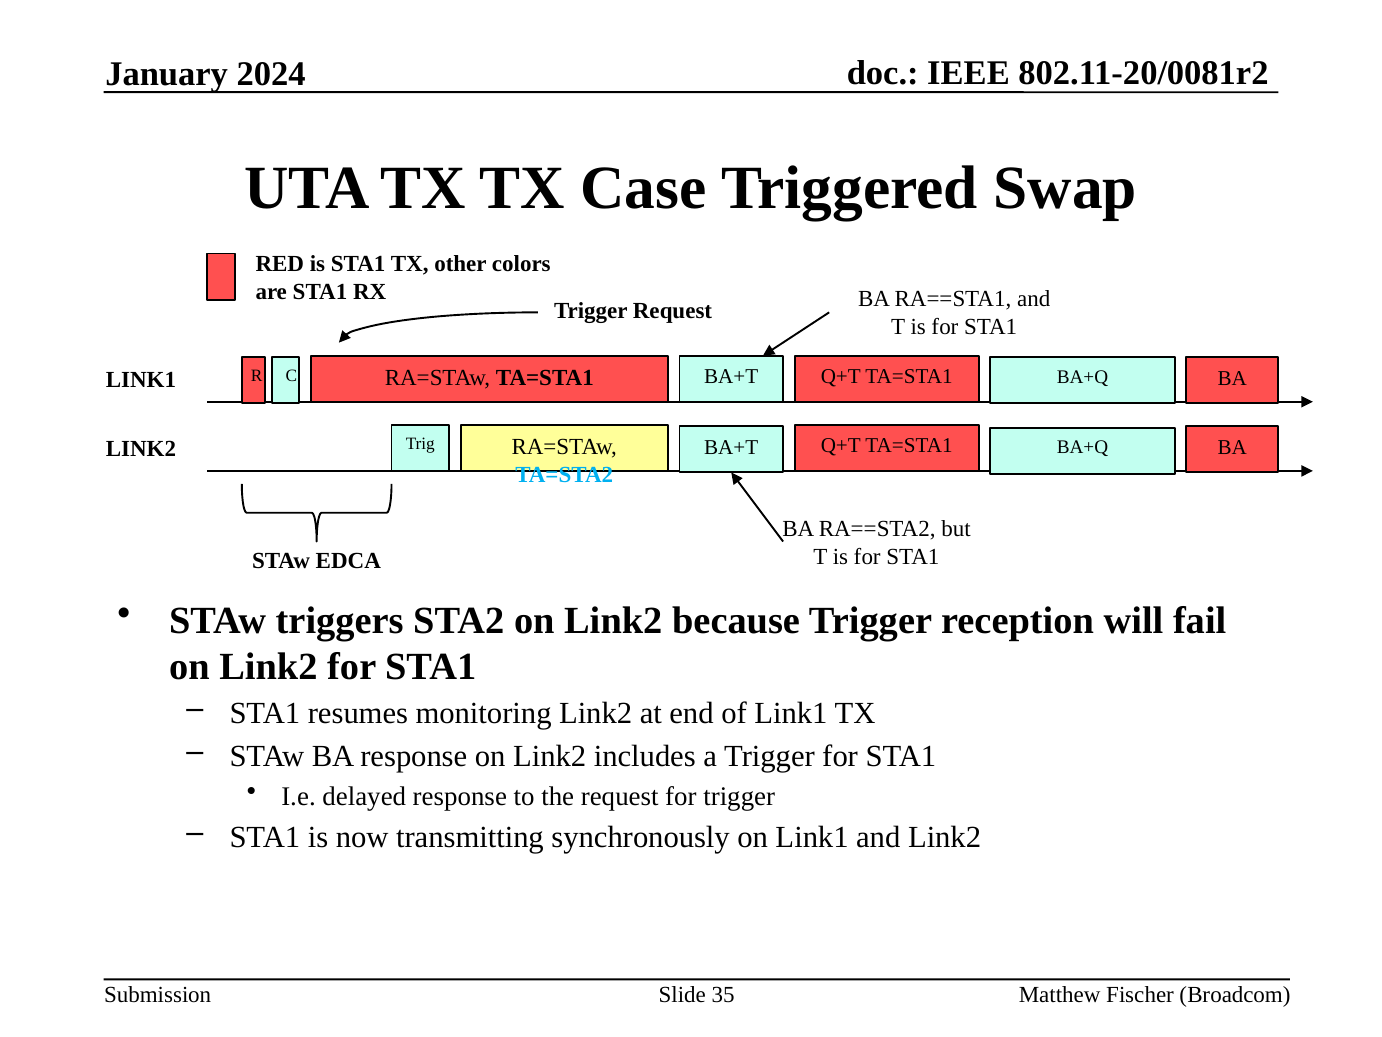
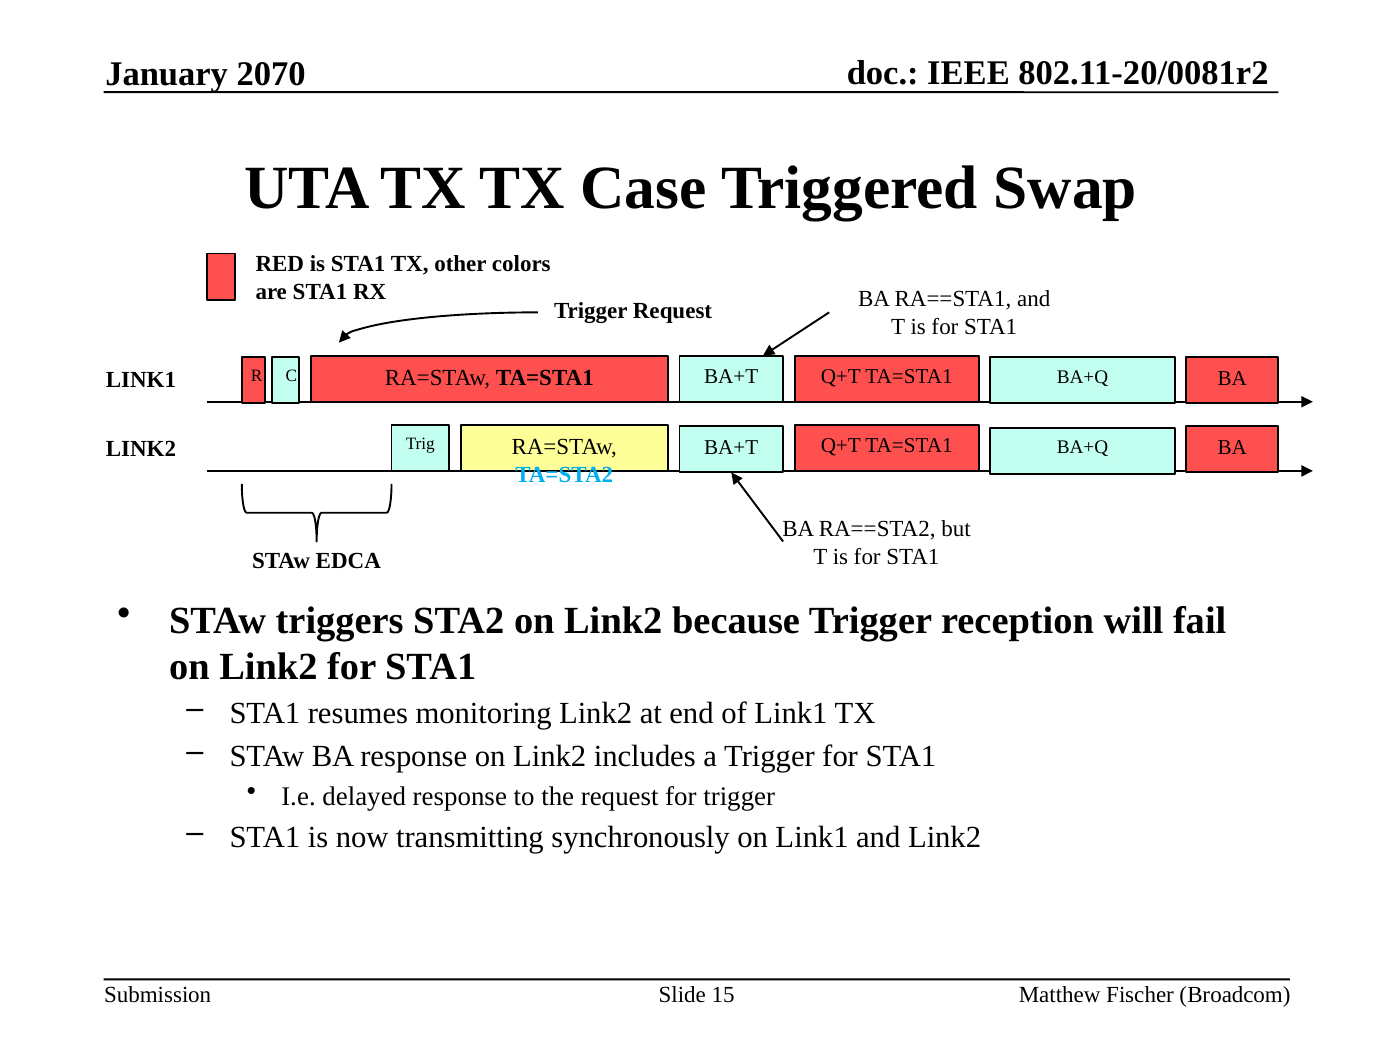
2024: 2024 -> 2070
35: 35 -> 15
